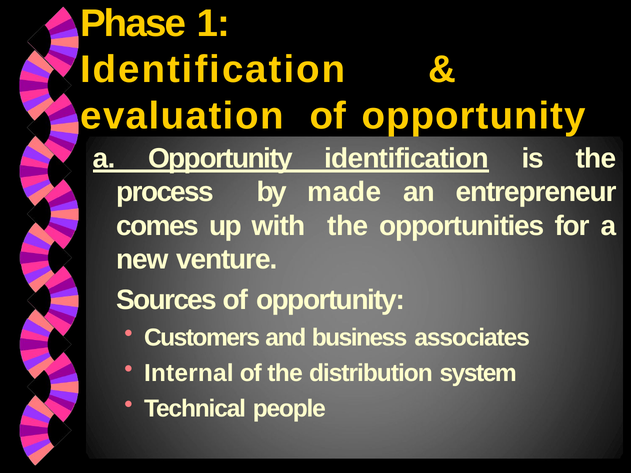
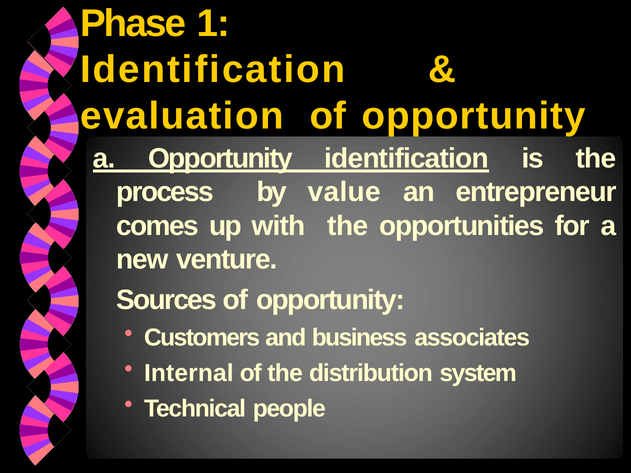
made: made -> value
